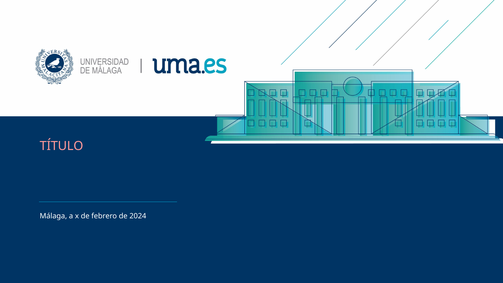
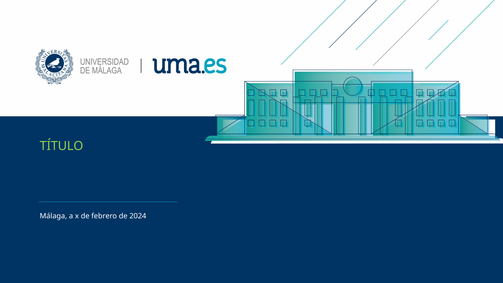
TÍTULO colour: pink -> light green
